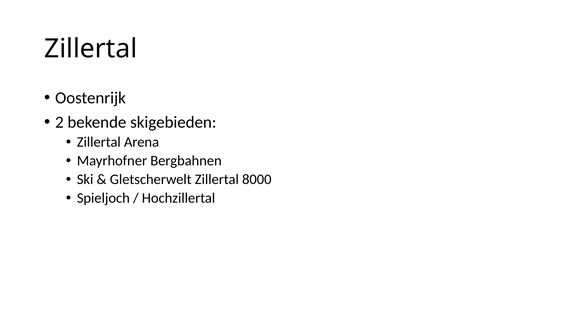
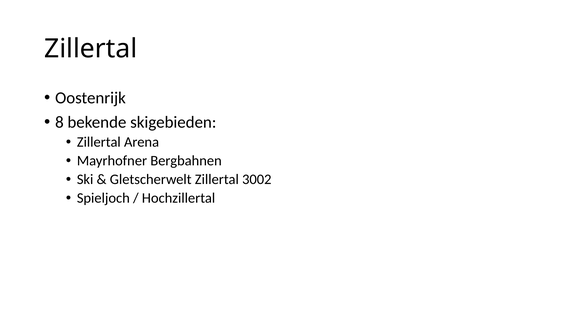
2: 2 -> 8
8000: 8000 -> 3002
